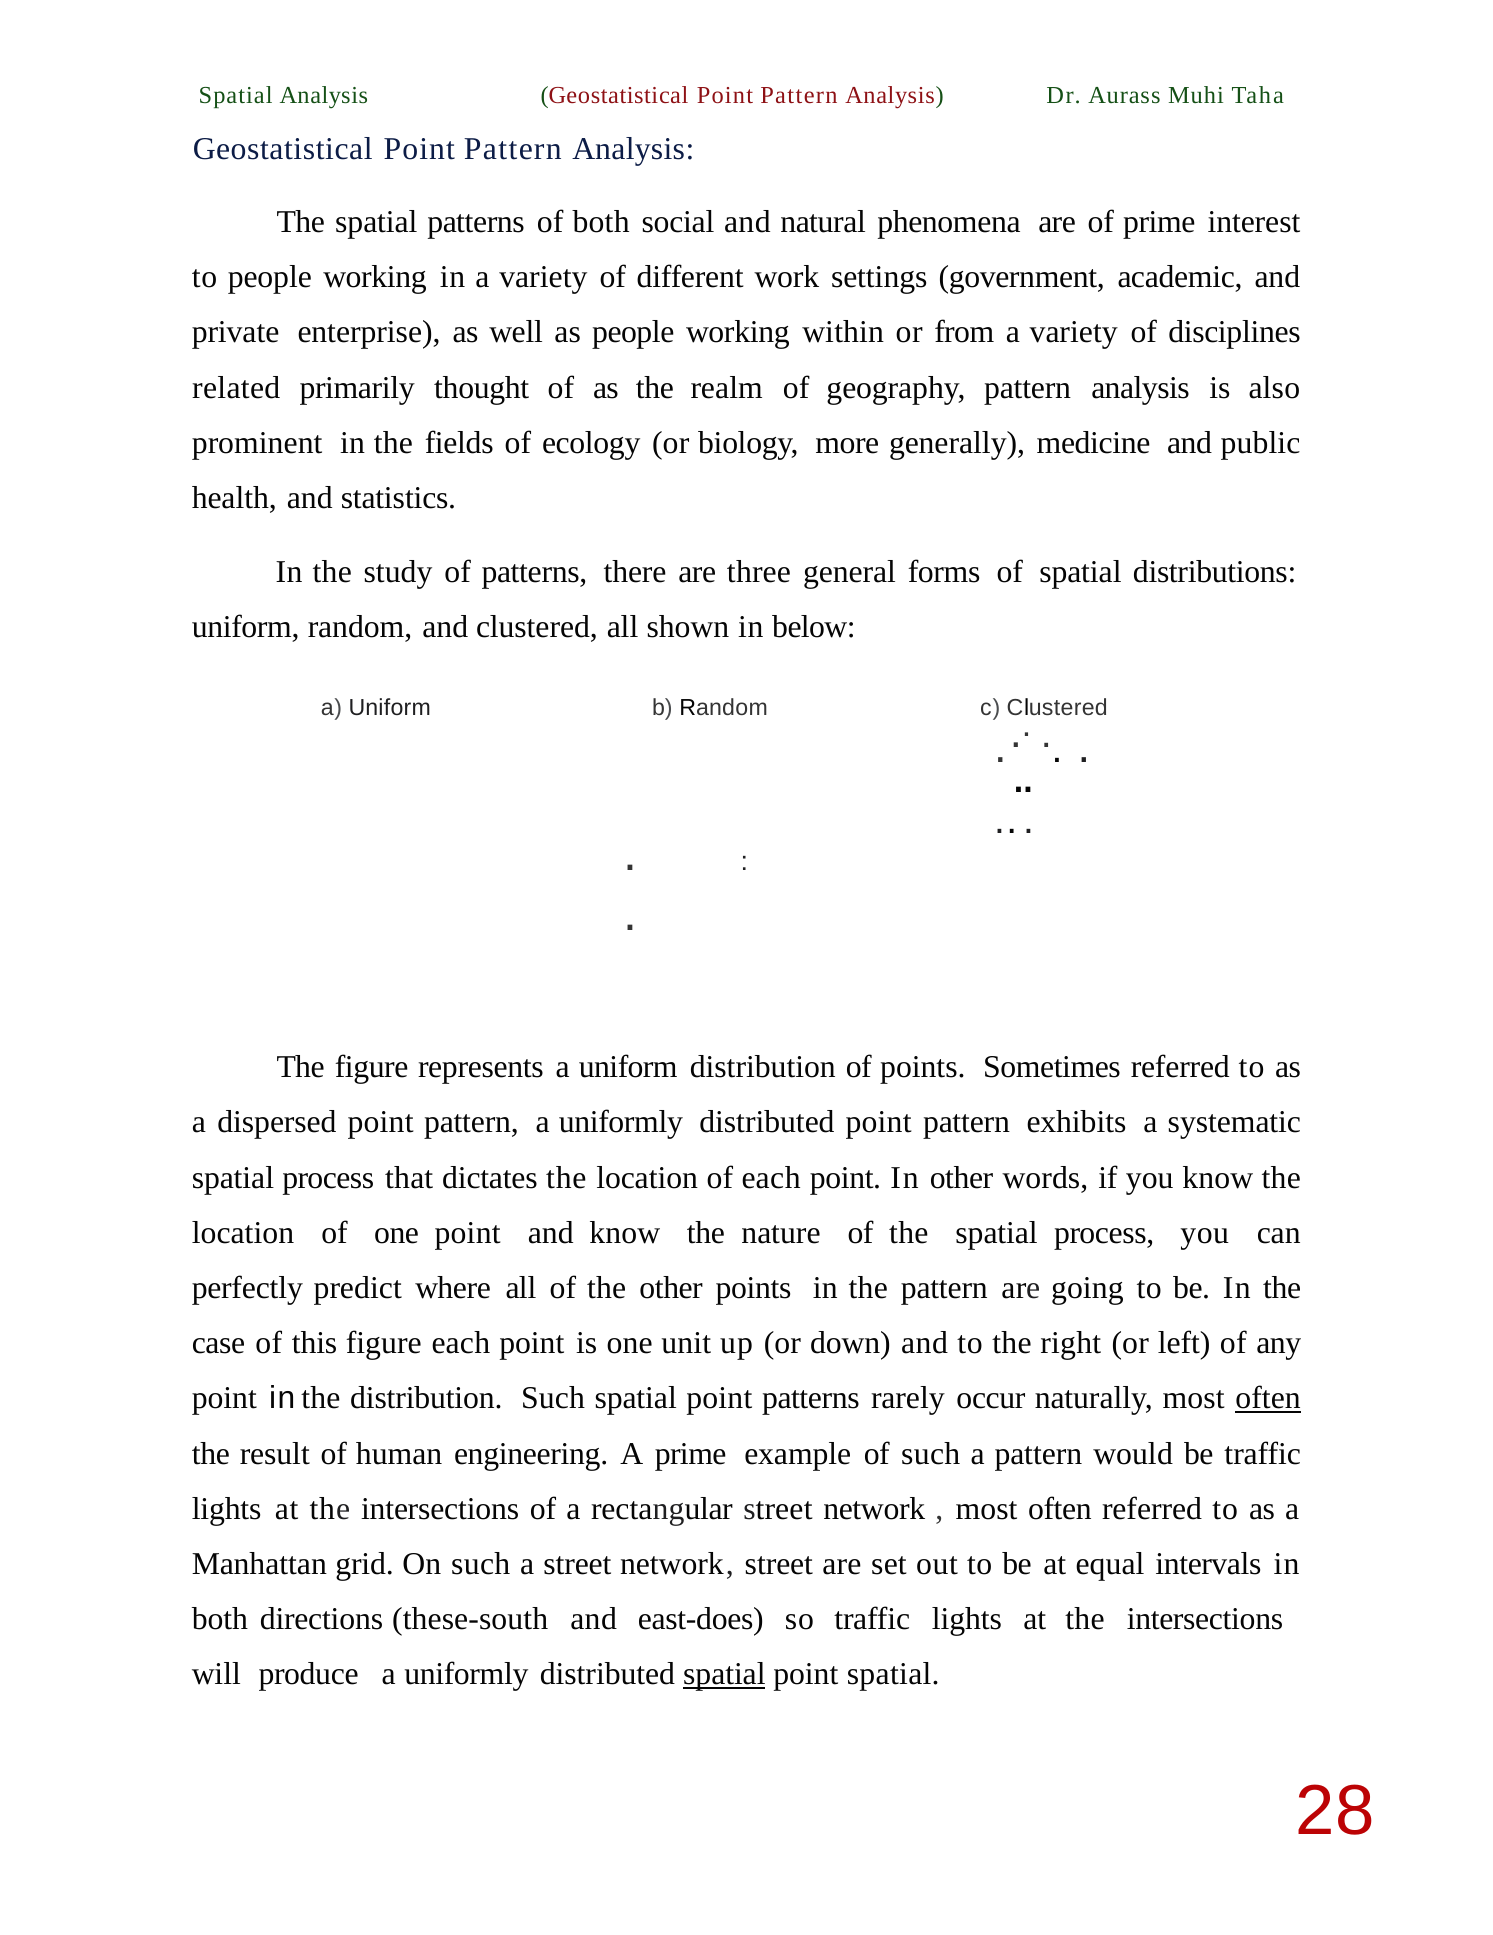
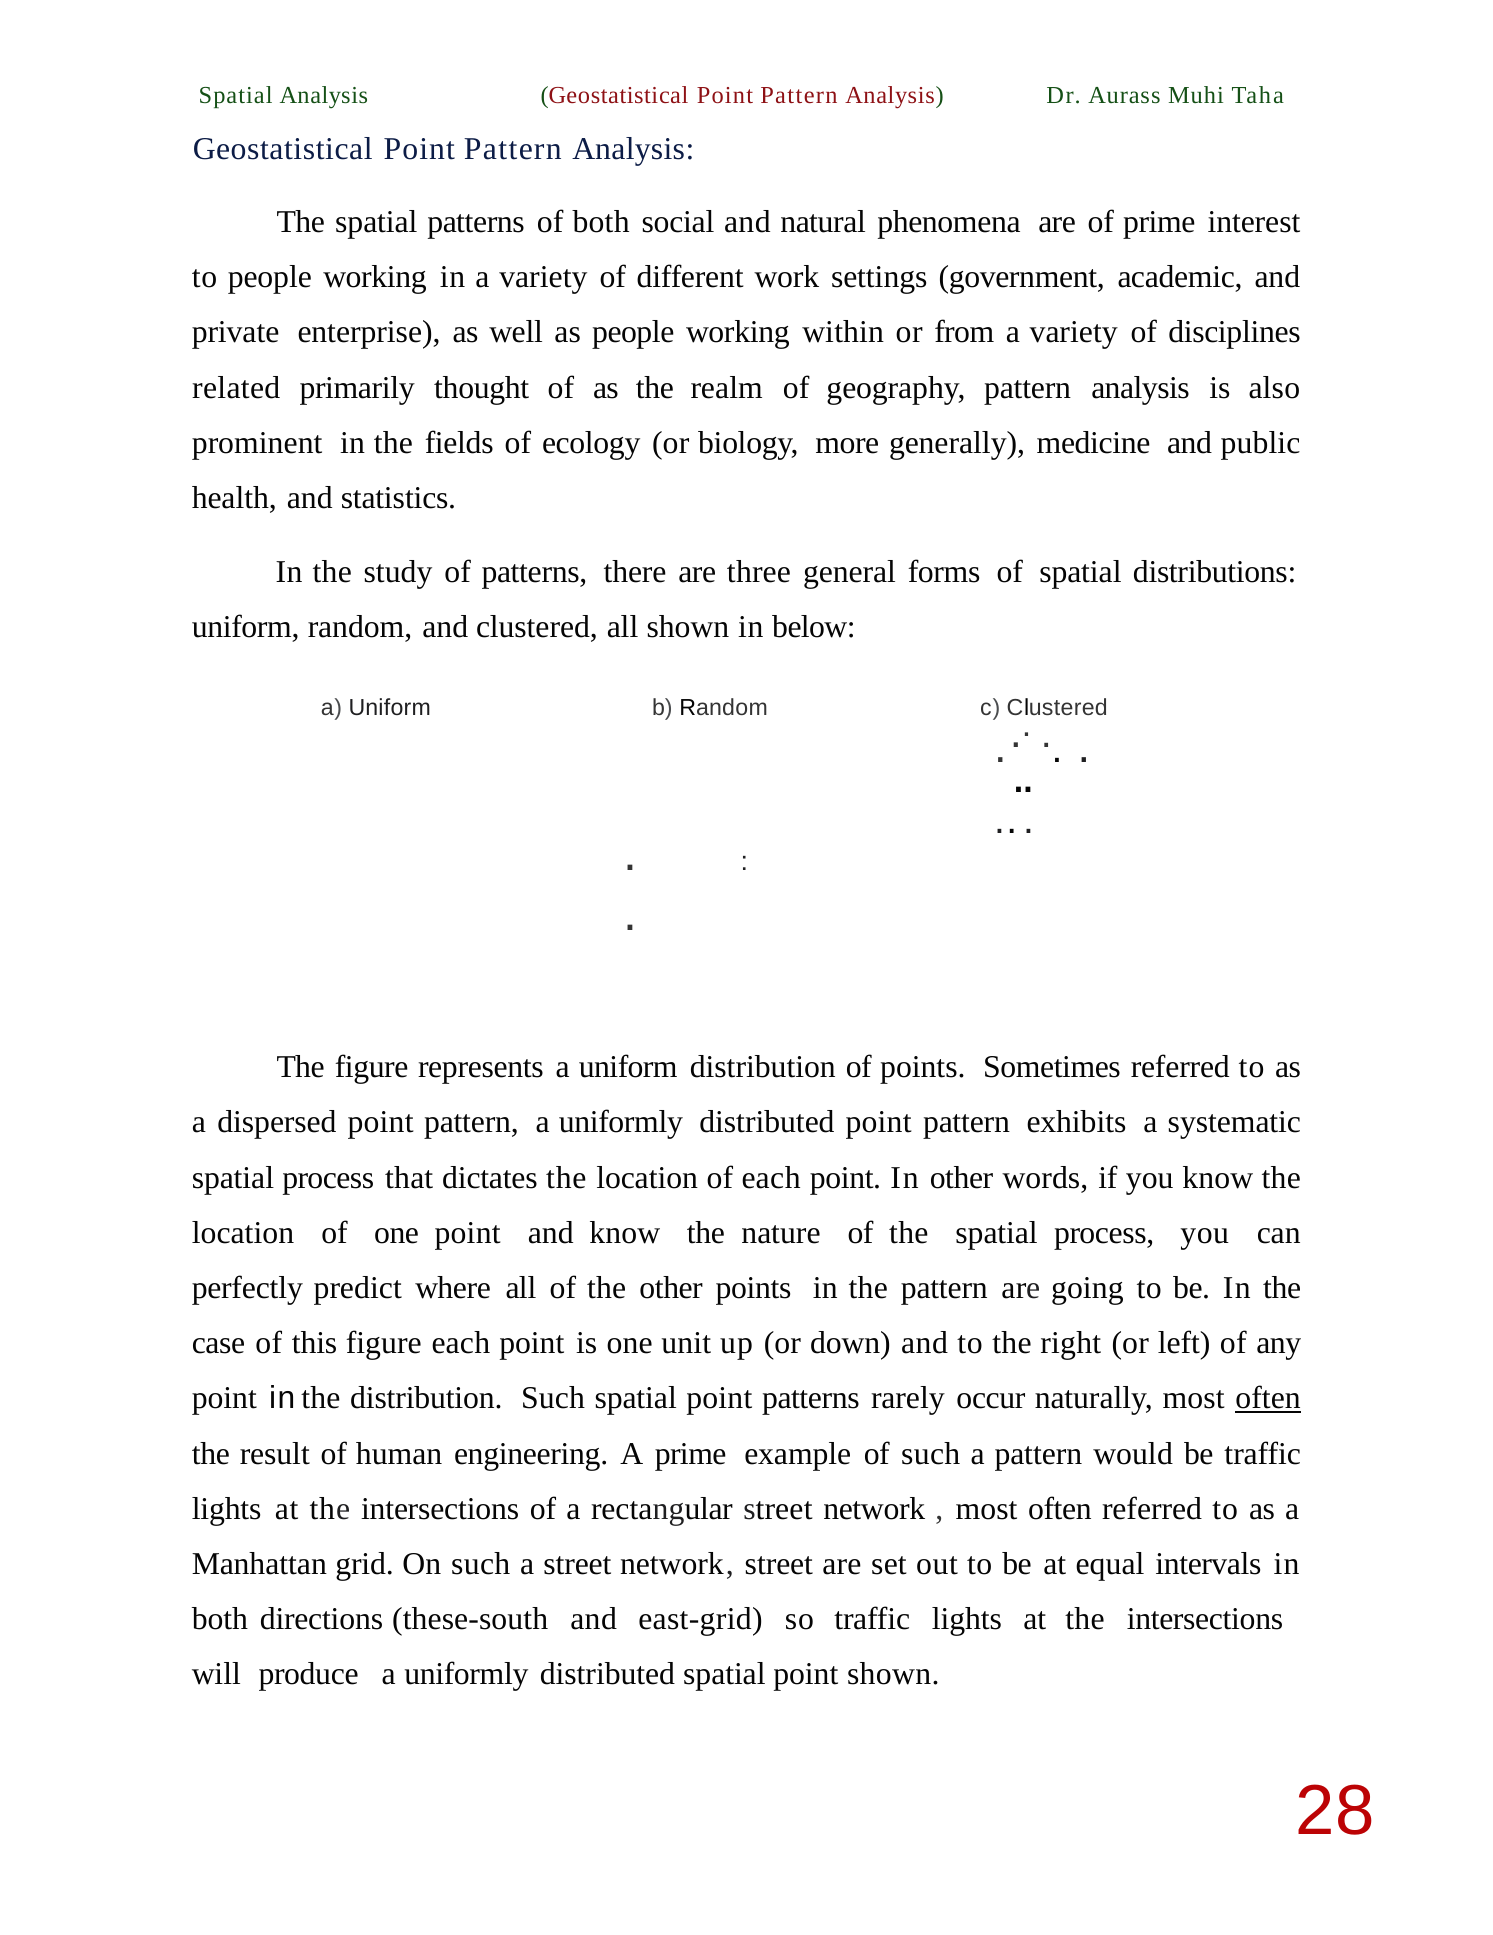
east-does: east-does -> east-grid
spatial at (724, 1674) underline: present -> none
point spatial: spatial -> shown
